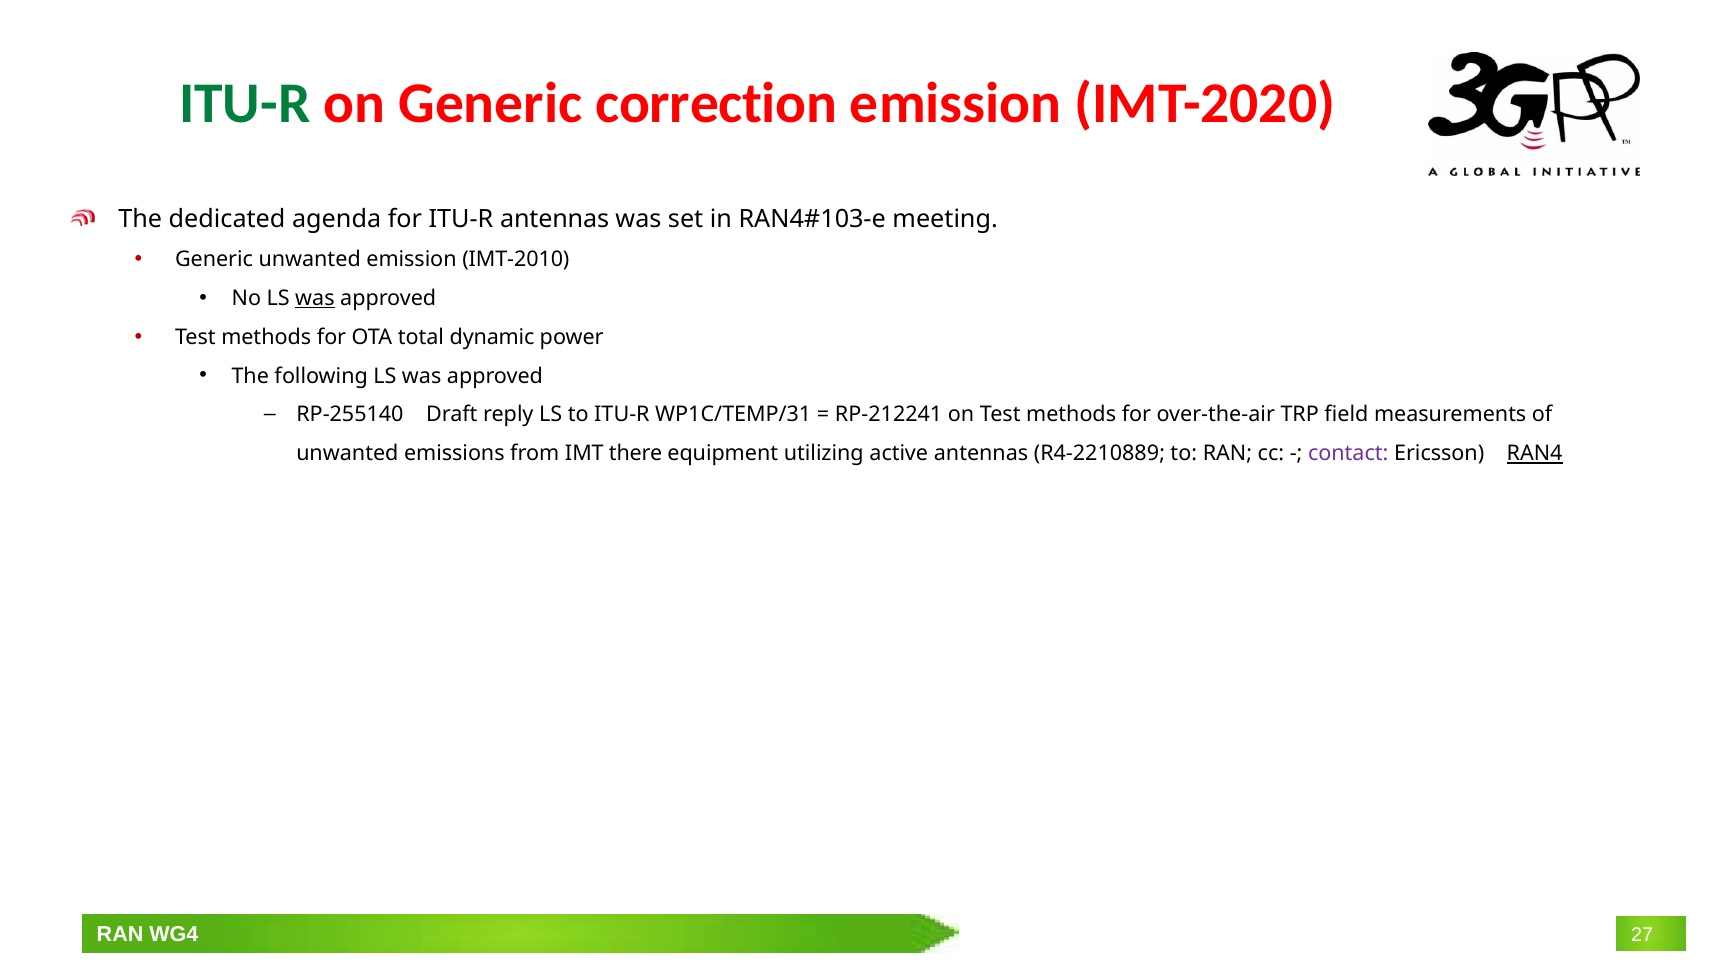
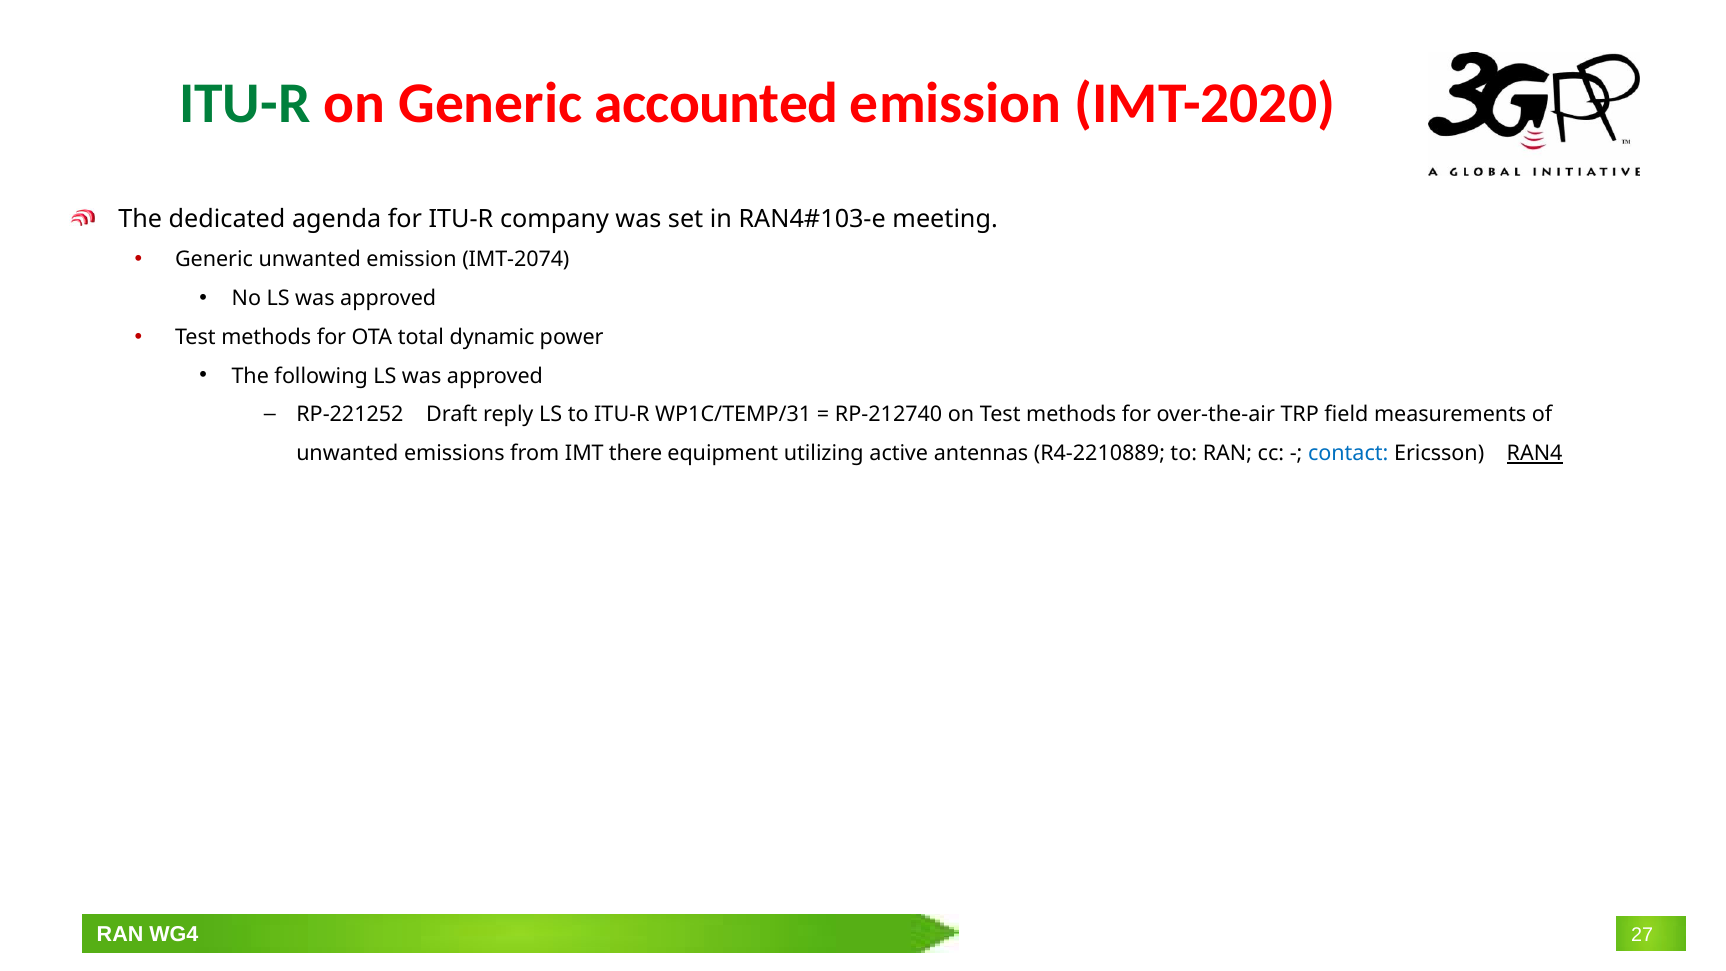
correction: correction -> accounted
ITU-R antennas: antennas -> company
IMT-2010: IMT-2010 -> IMT-2074
was at (315, 298) underline: present -> none
RP‑255140: RP‑255140 -> RP‑221252
RP-212241: RP-212241 -> RP-212740
contact colour: purple -> blue
